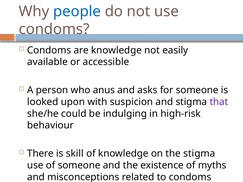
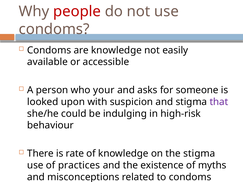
people colour: blue -> red
anus: anus -> your
skill: skill -> rate
of someone: someone -> practices
